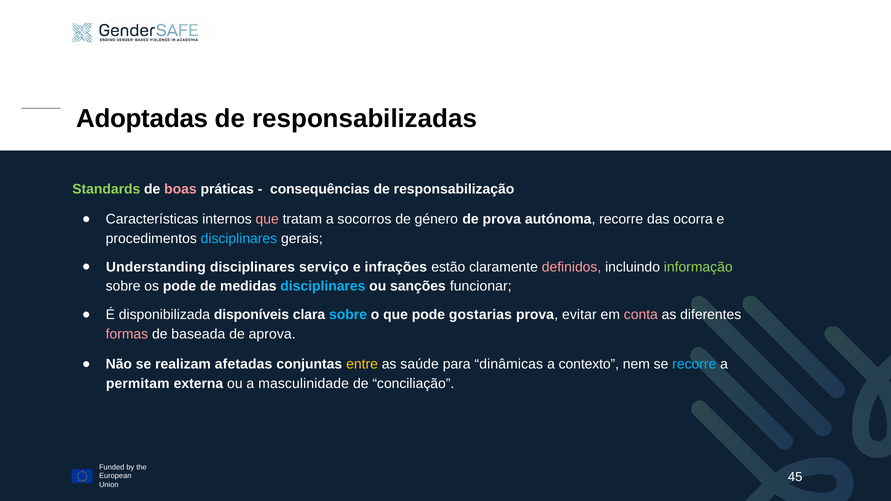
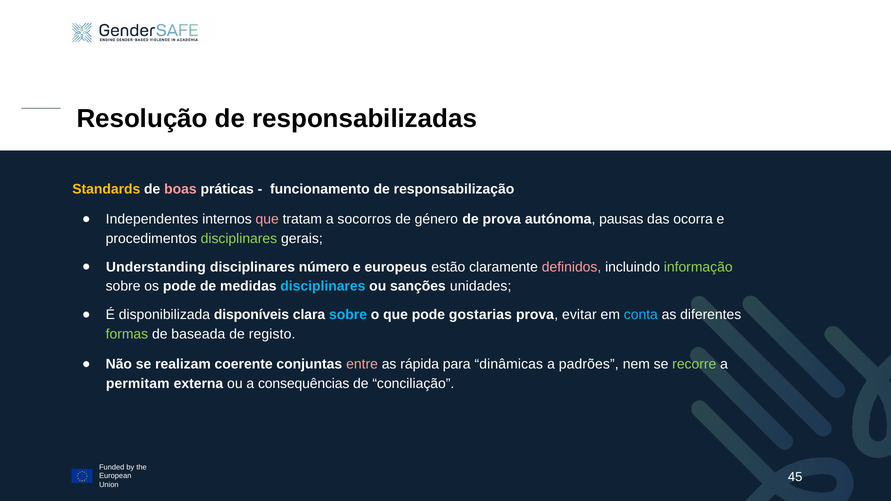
Adoptadas: Adoptadas -> Resolução
Standards colour: light green -> yellow
consequências: consequências -> funcionamento
Características: Características -> Independentes
autónoma recorre: recorre -> pausas
disciplinares at (239, 239) colour: light blue -> light green
serviço: serviço -> número
infrações: infrações -> europeus
funcionar: funcionar -> unidades
conta colour: pink -> light blue
formas colour: pink -> light green
aprova: aprova -> registo
afetadas: afetadas -> coerente
entre colour: yellow -> pink
saúde: saúde -> rápida
contexto: contexto -> padrões
recorre at (694, 364) colour: light blue -> light green
masculinidade: masculinidade -> consequências
